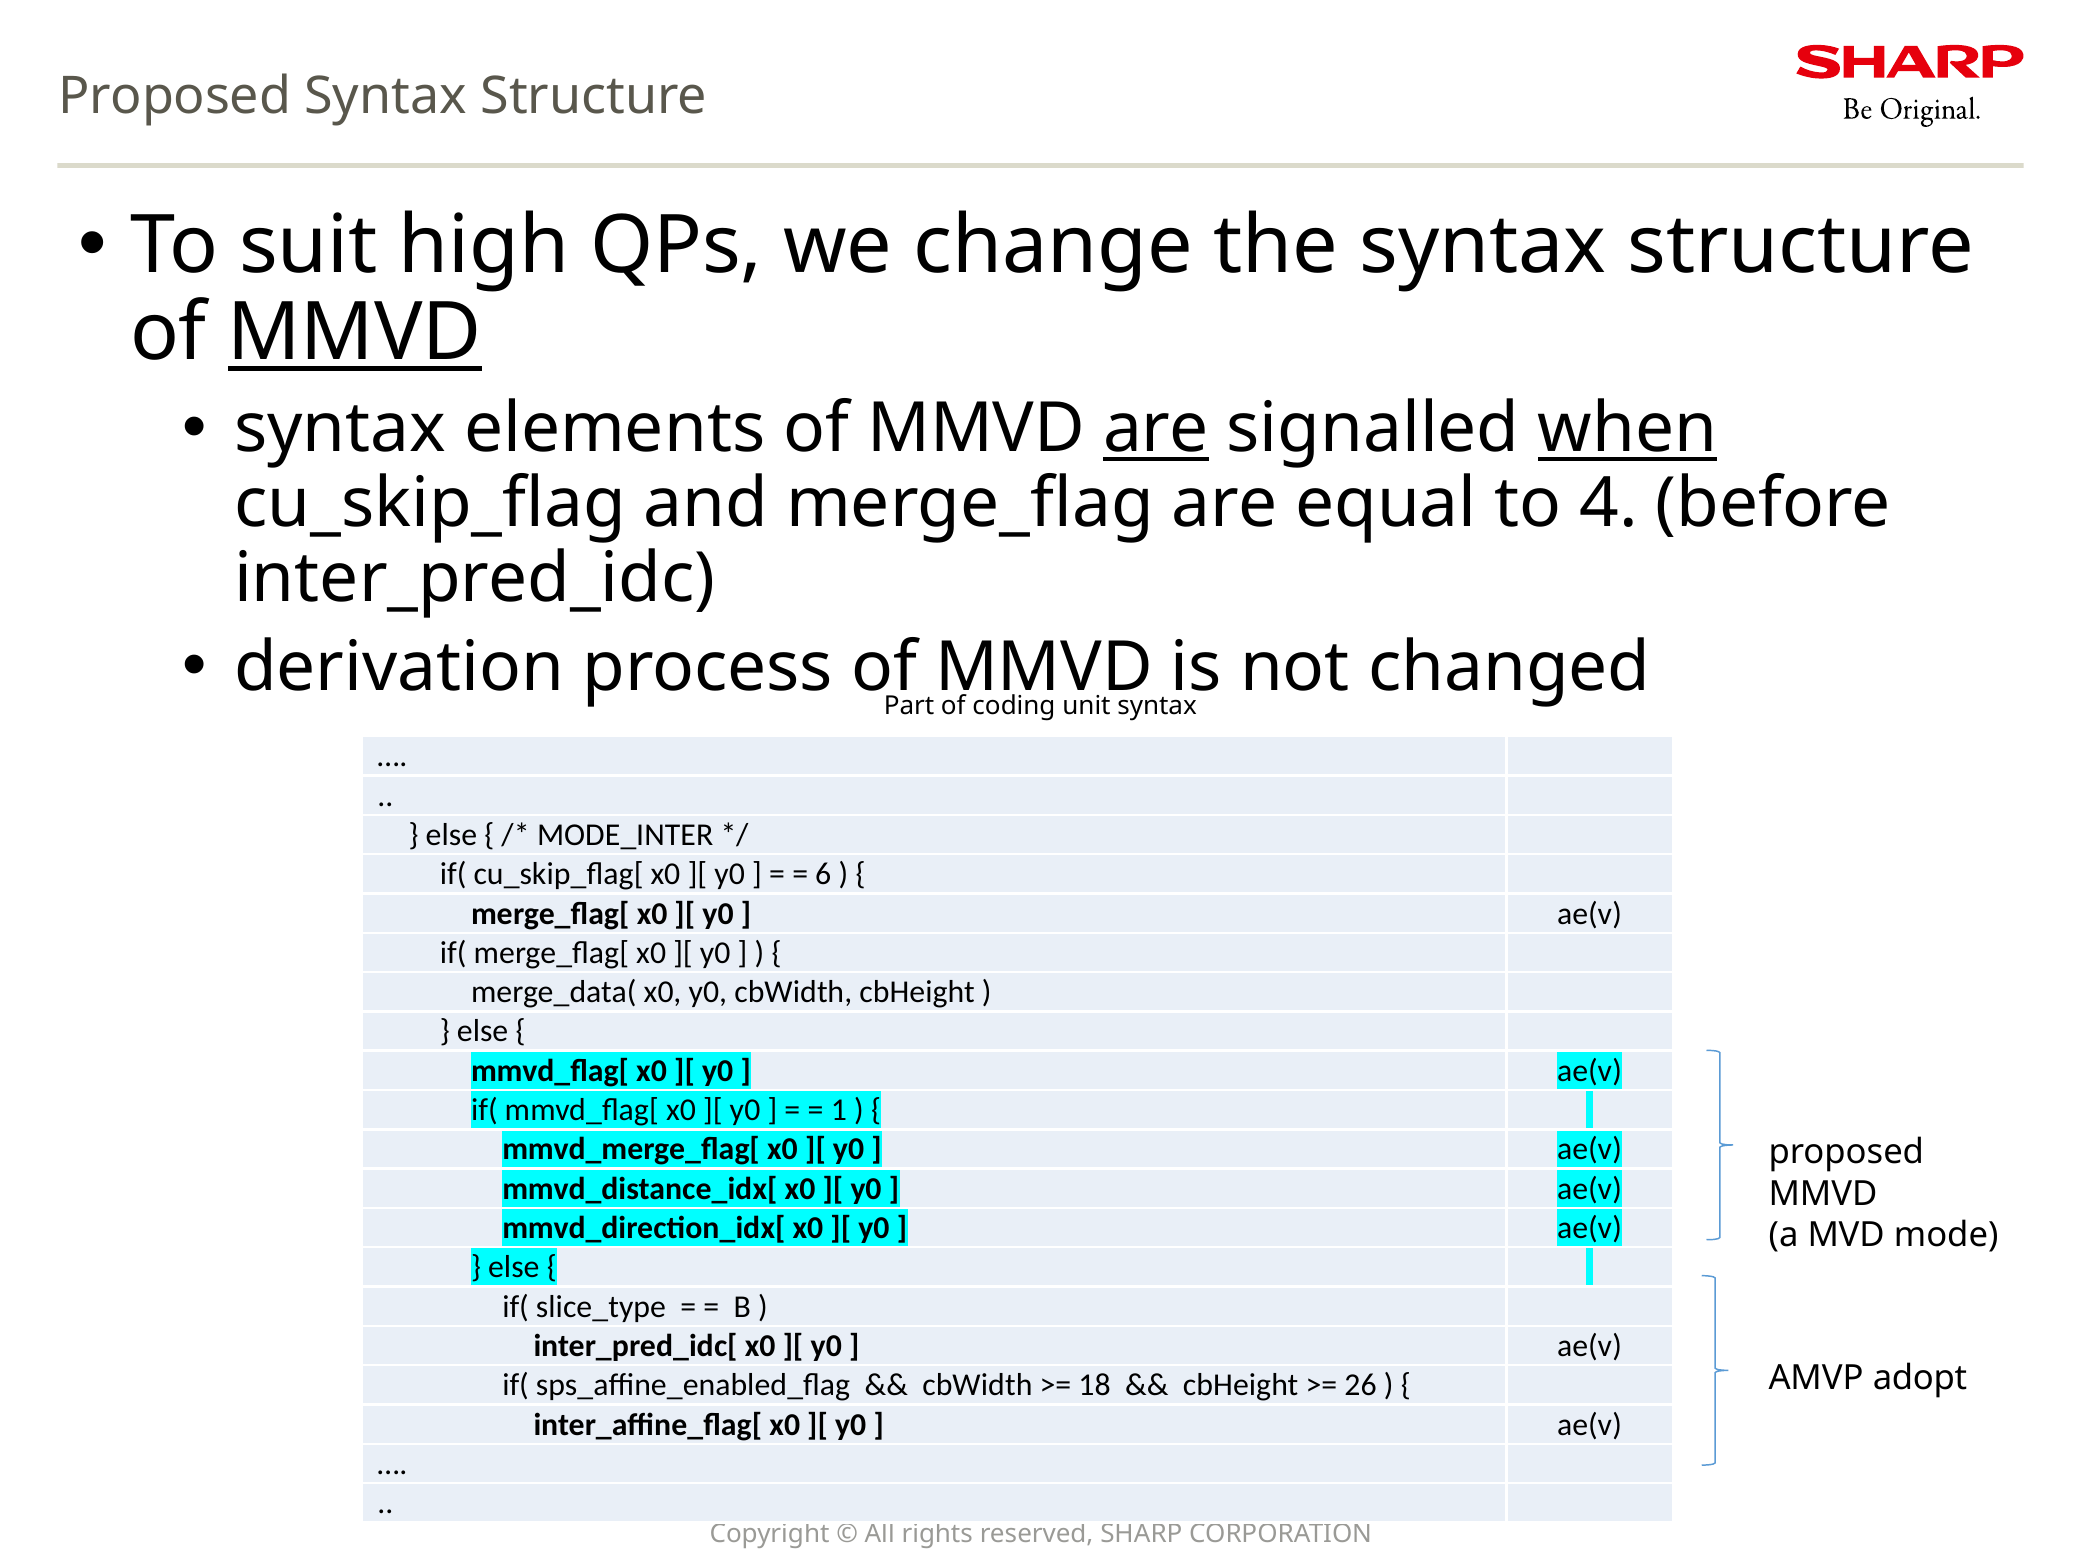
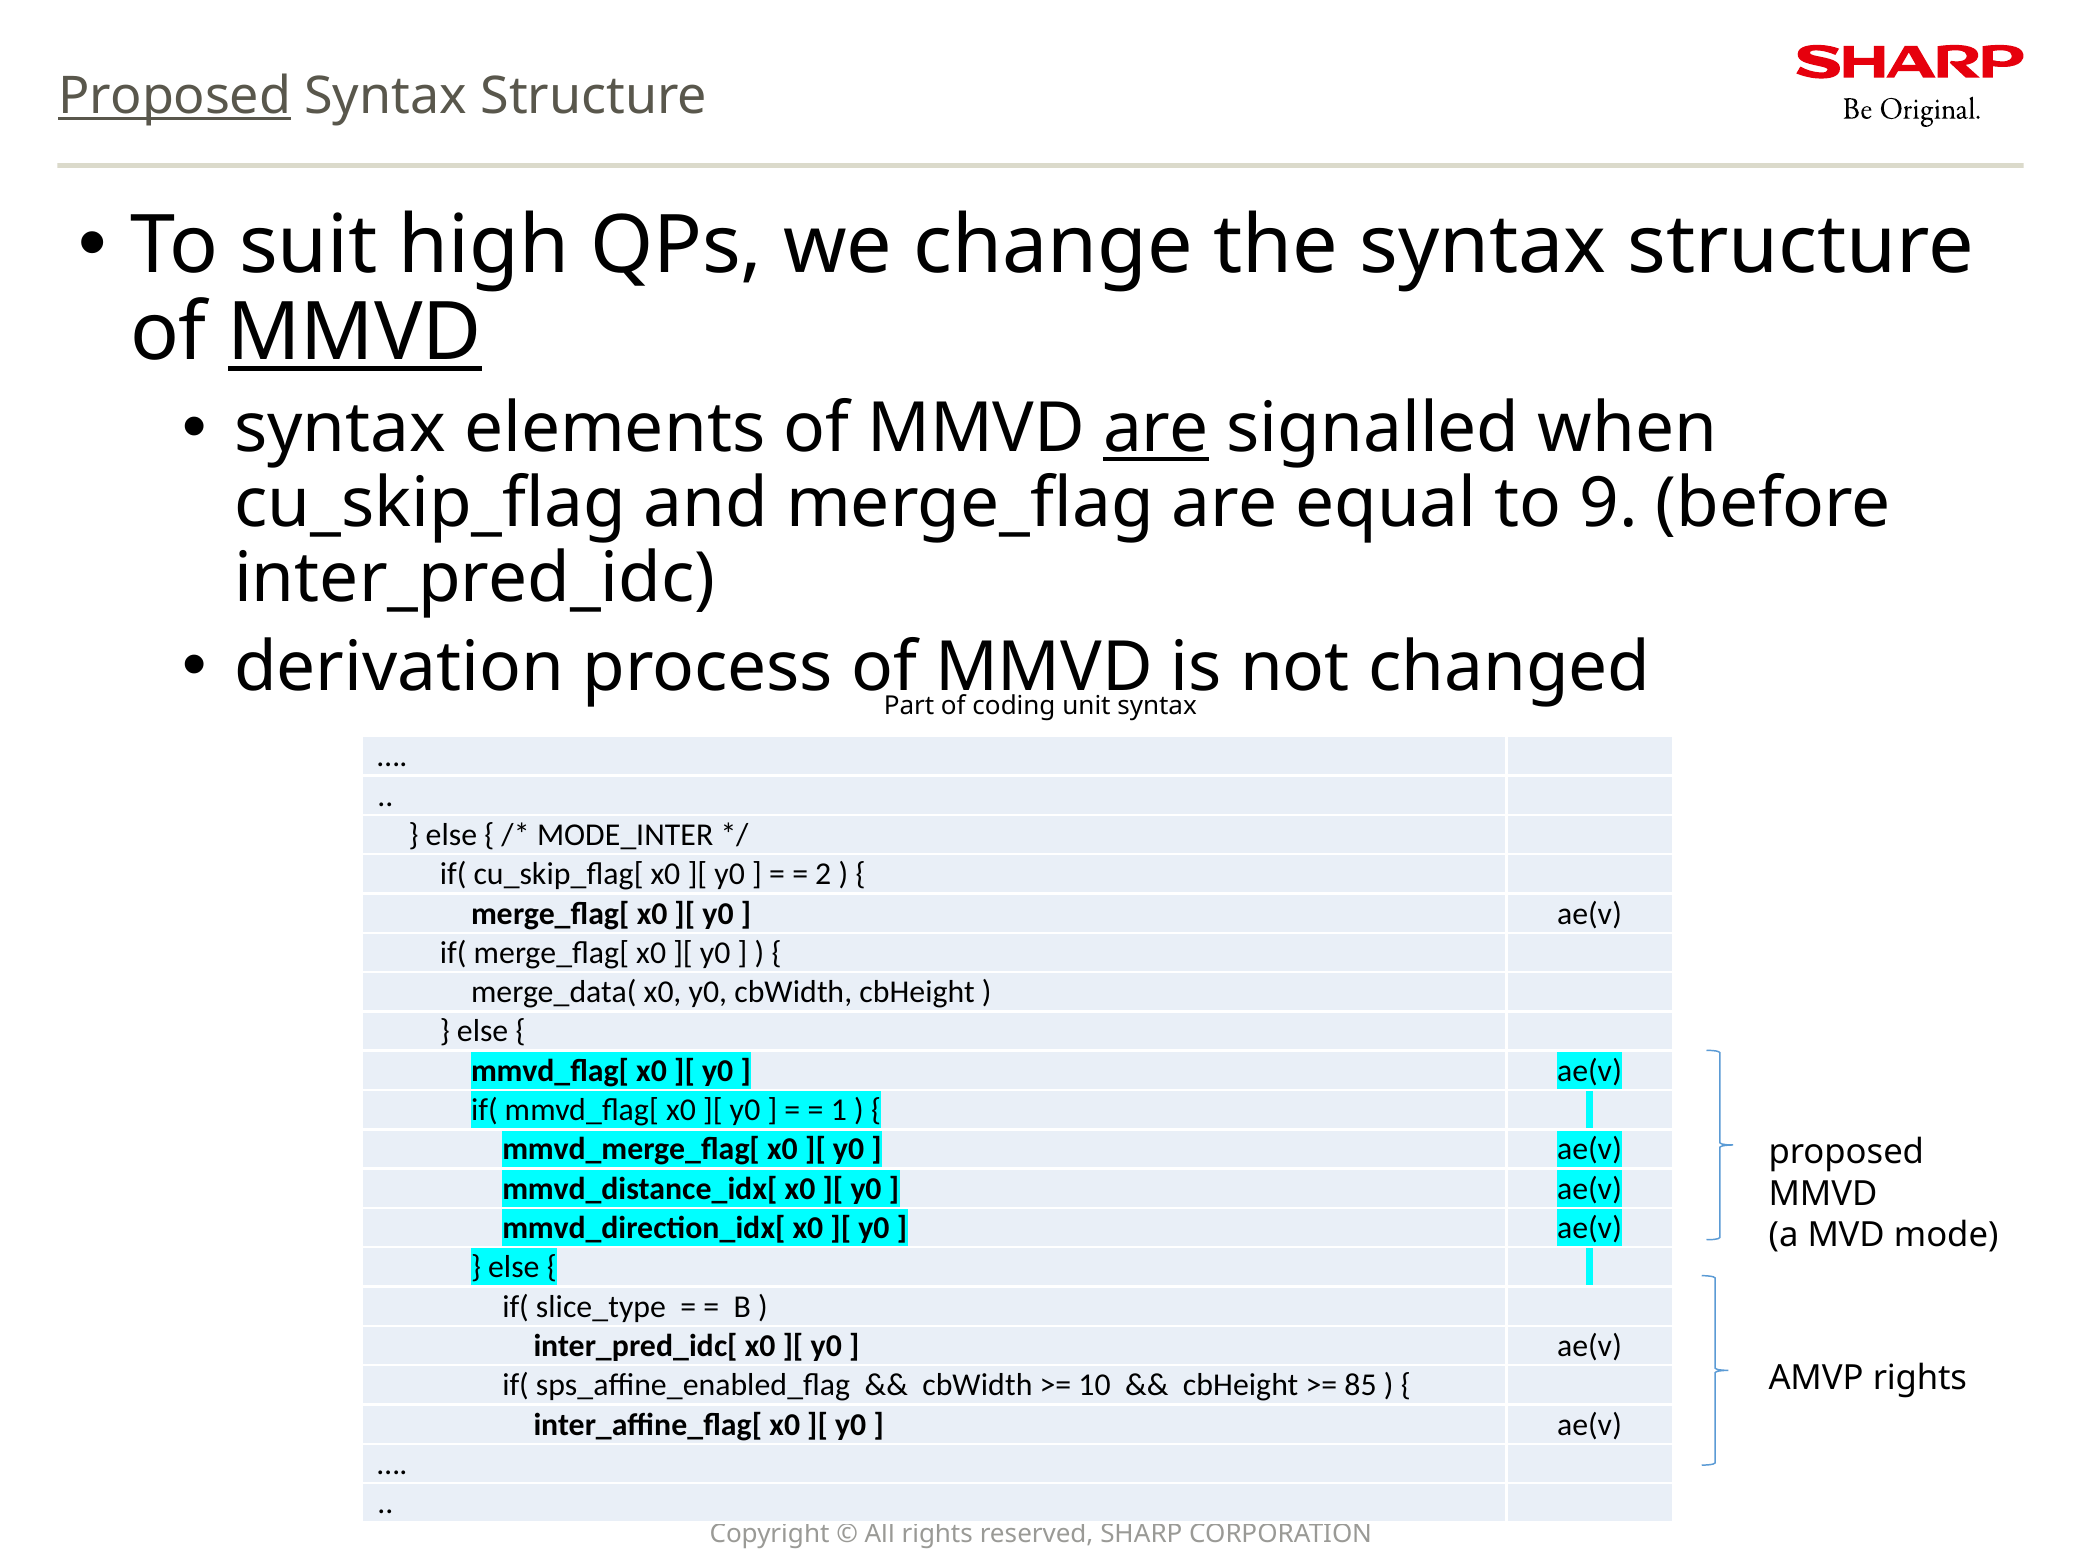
Proposed at (175, 96) underline: none -> present
when underline: present -> none
4: 4 -> 9
6: 6 -> 2
AMVP adopt: adopt -> rights
18: 18 -> 10
26: 26 -> 85
